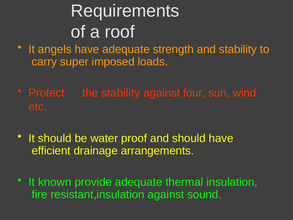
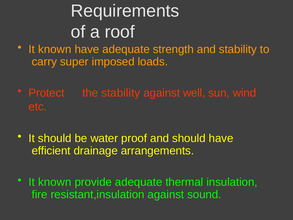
angels at (55, 49): angels -> known
four: four -> well
